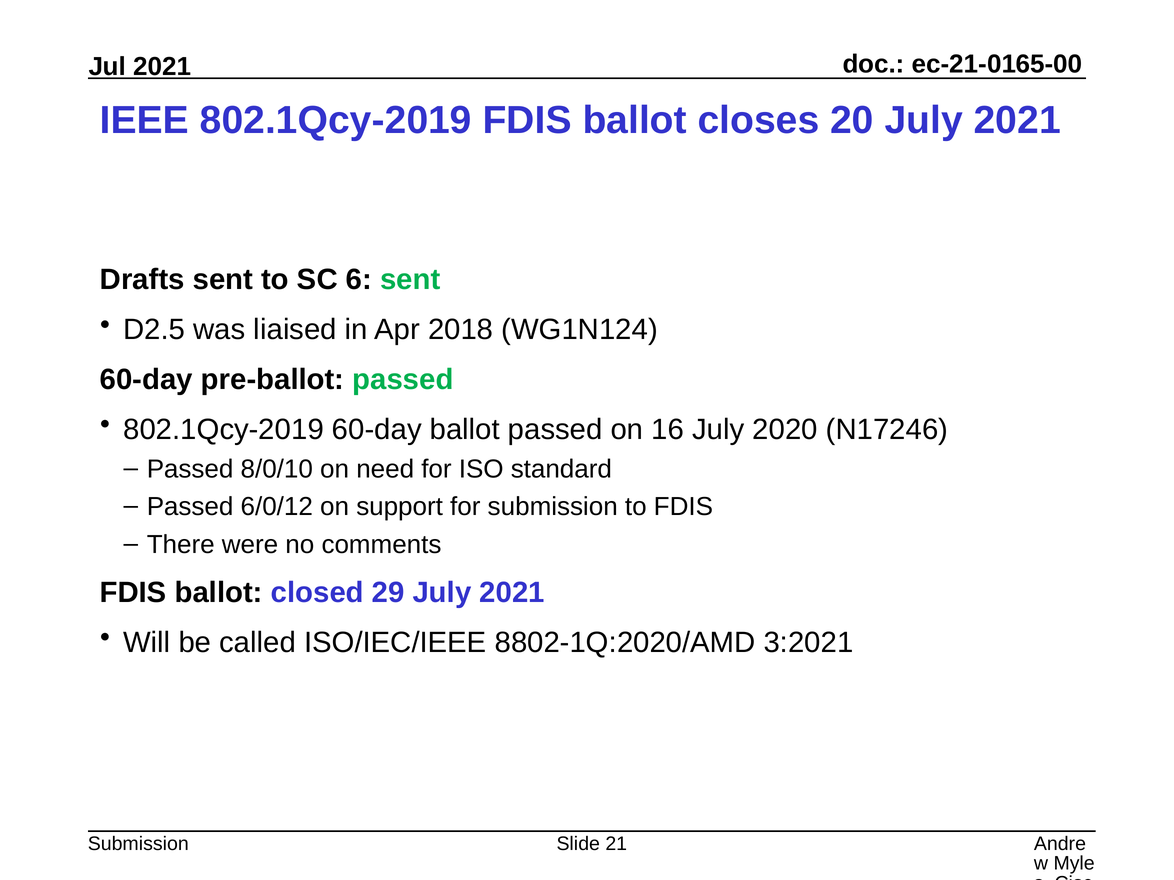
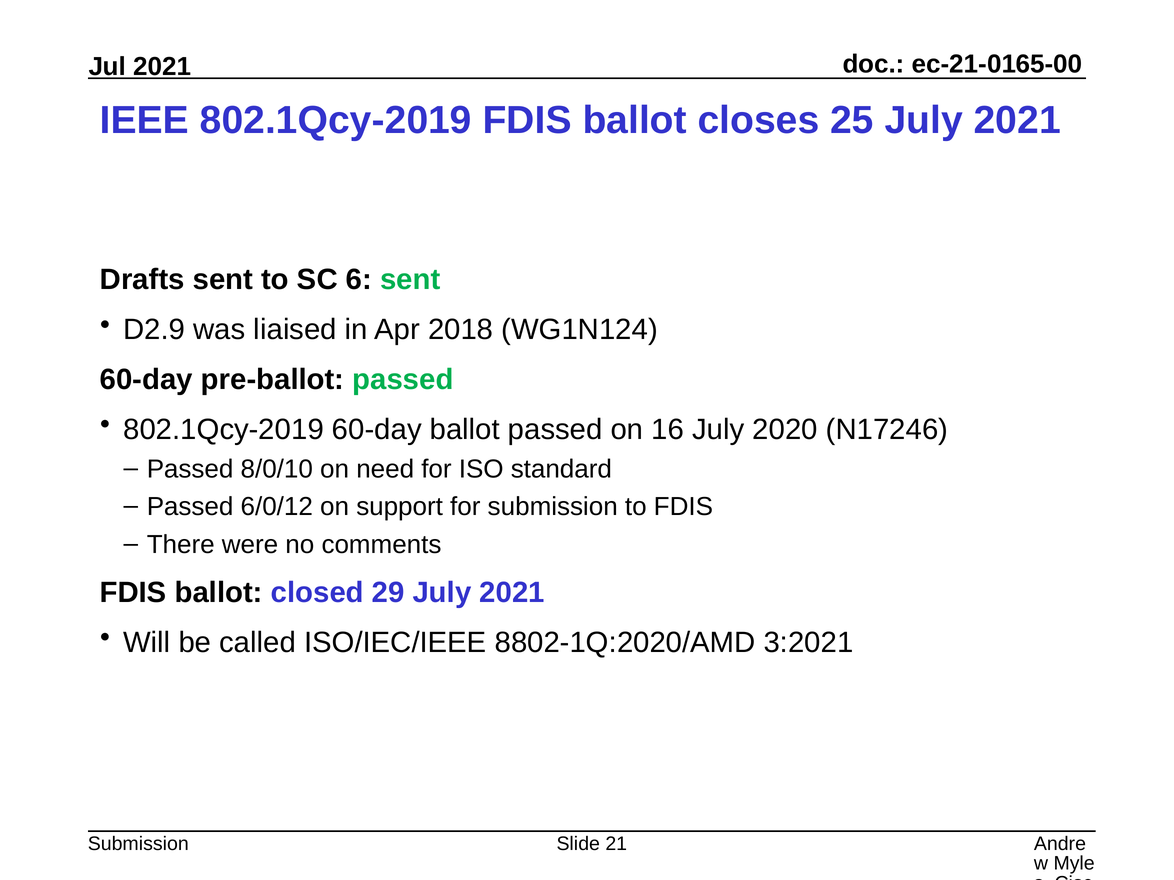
20: 20 -> 25
D2.5: D2.5 -> D2.9
